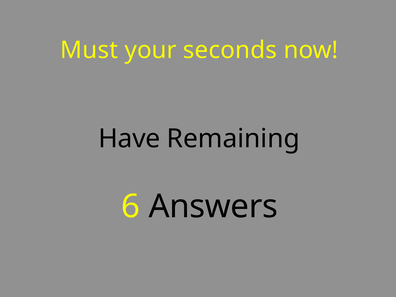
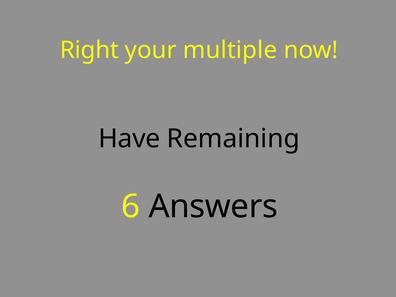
Must: Must -> Right
seconds: seconds -> multiple
